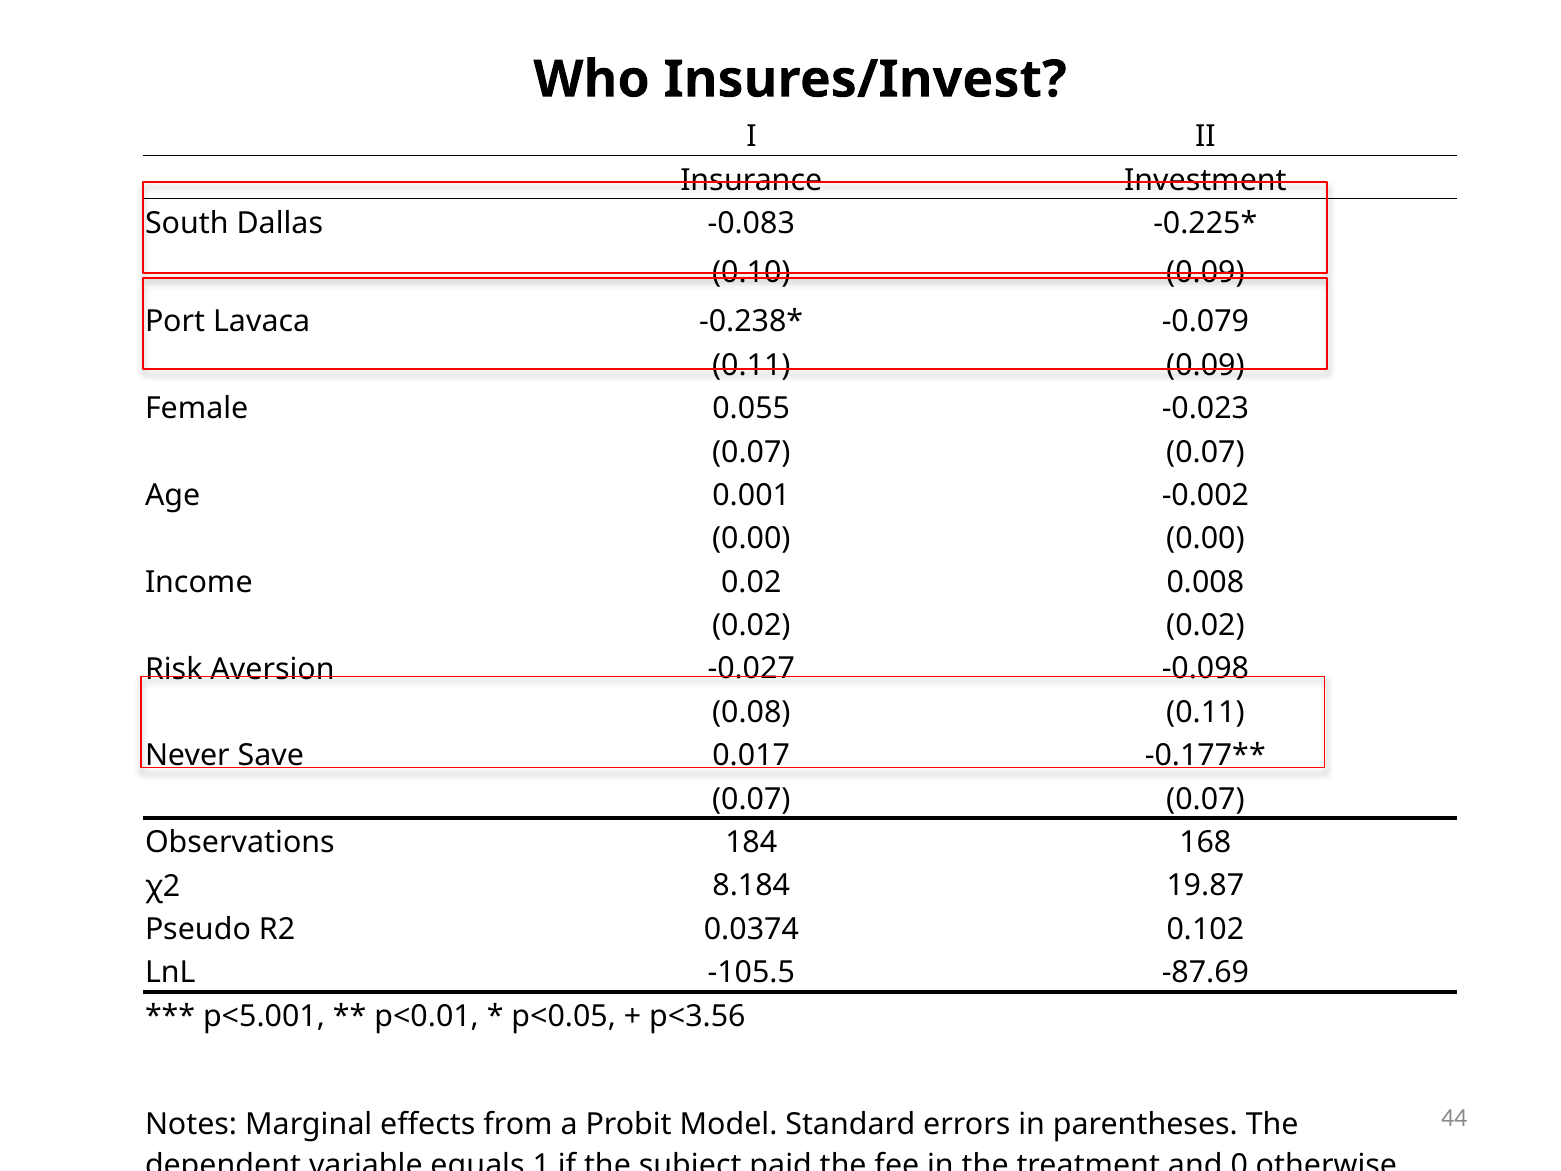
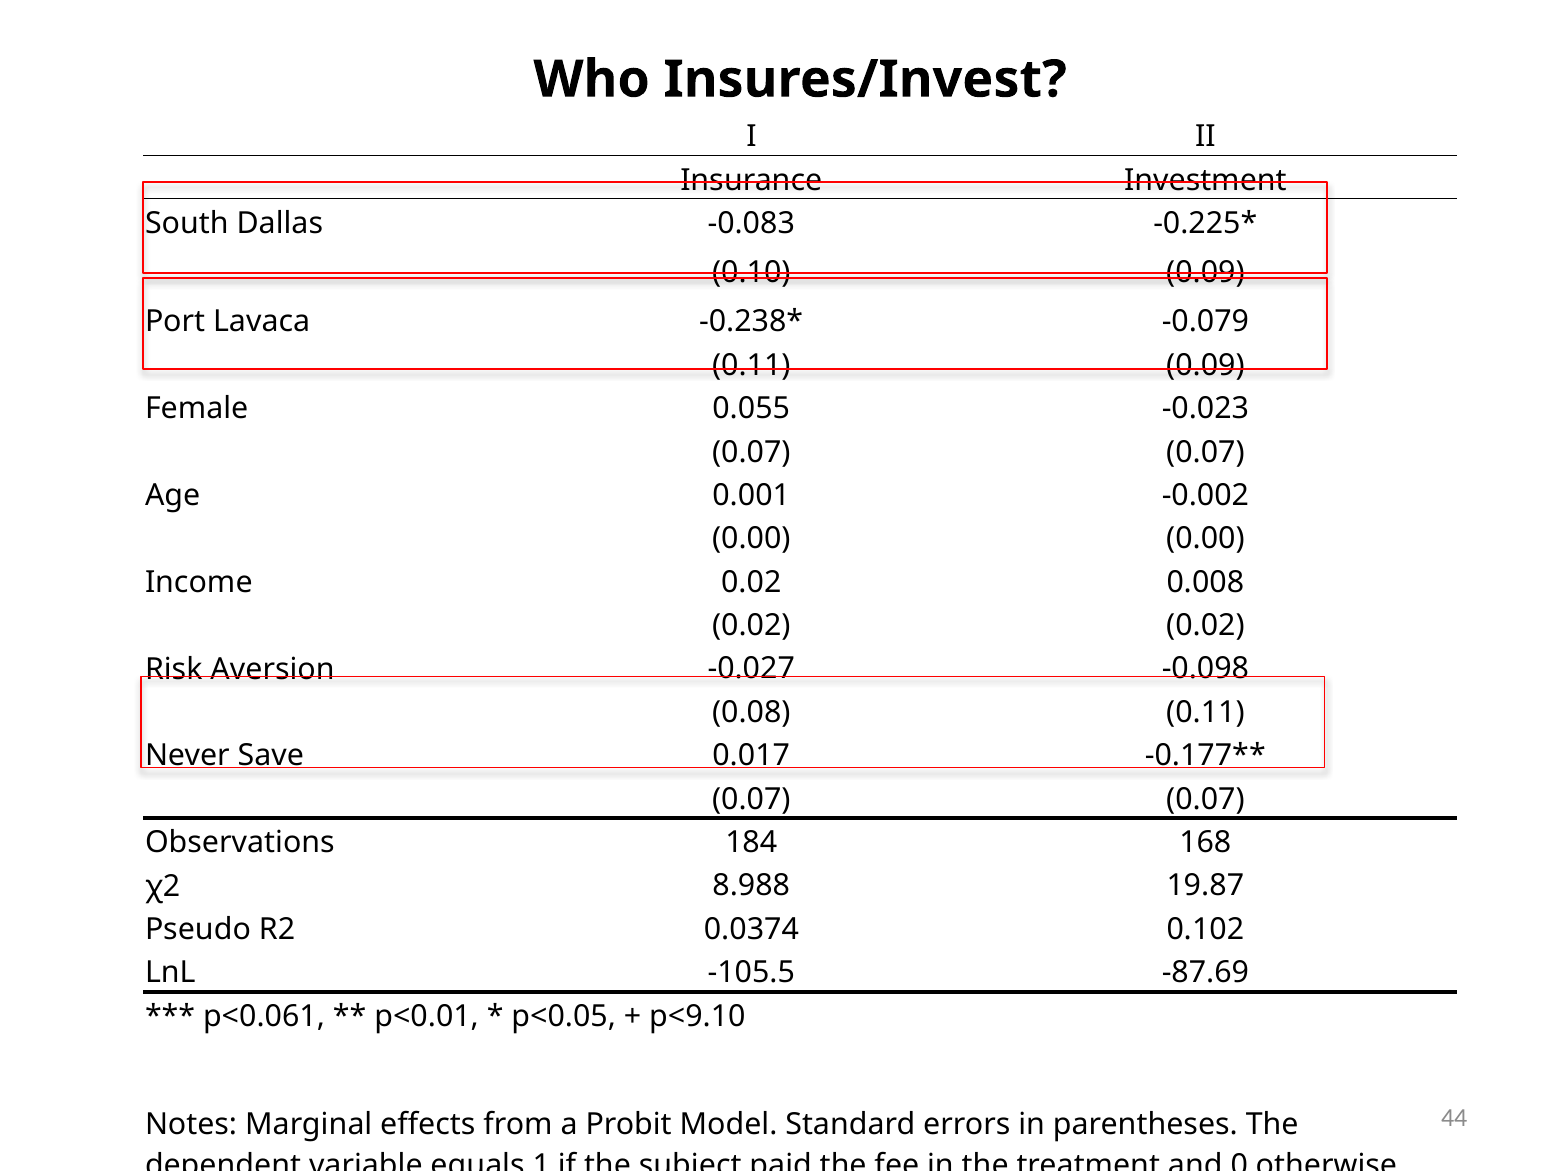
8.184: 8.184 -> 8.988
p<5.001: p<5.001 -> p<0.061
p<3.56: p<3.56 -> p<9.10
